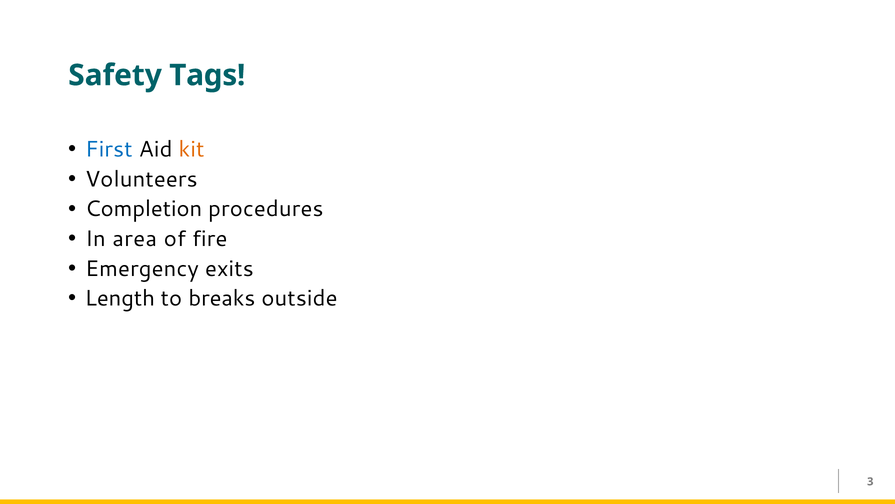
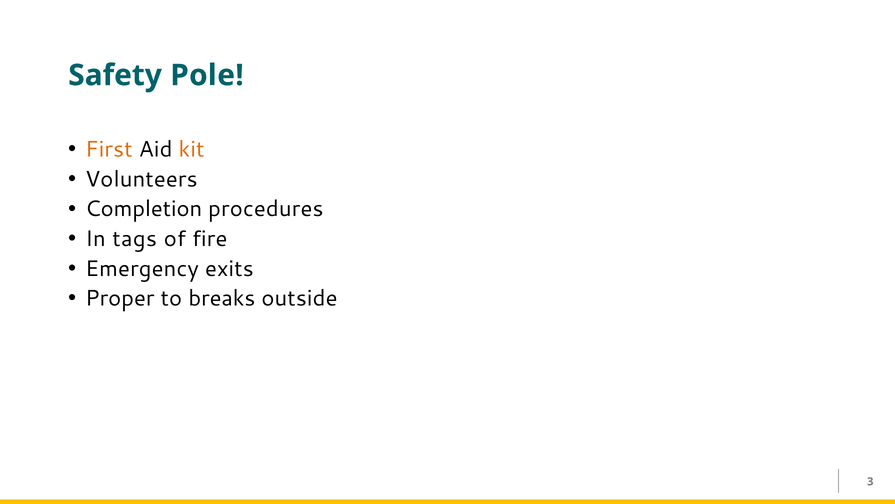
Tags: Tags -> Pole
First colour: blue -> orange
area: area -> tags
Length: Length -> Proper
